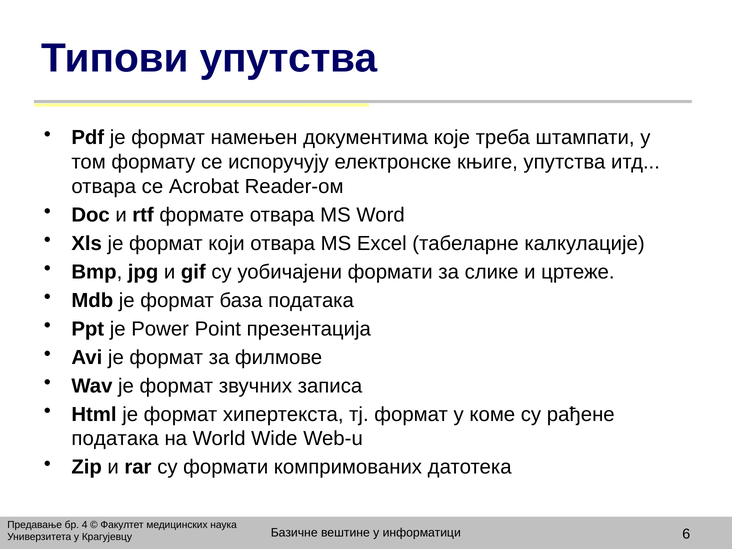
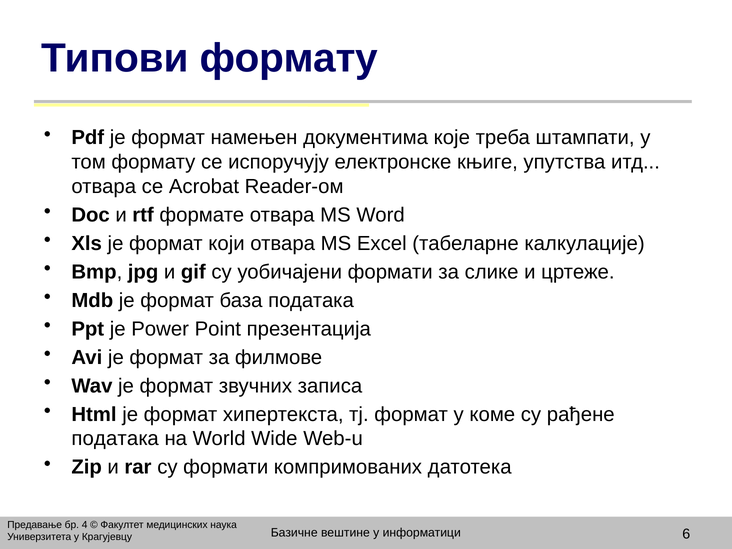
Типови упутства: упутства -> формату
